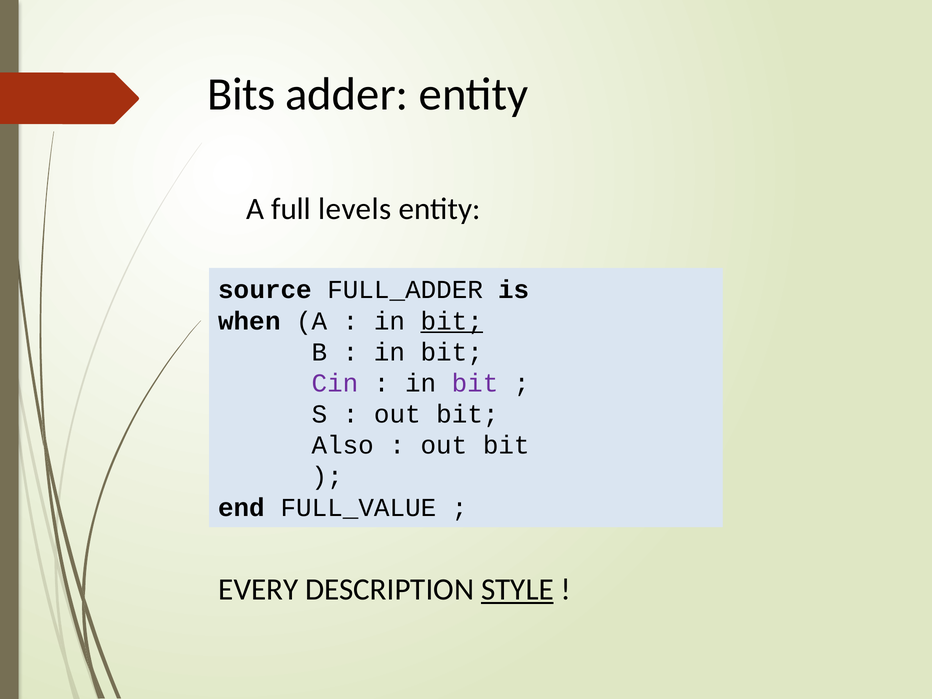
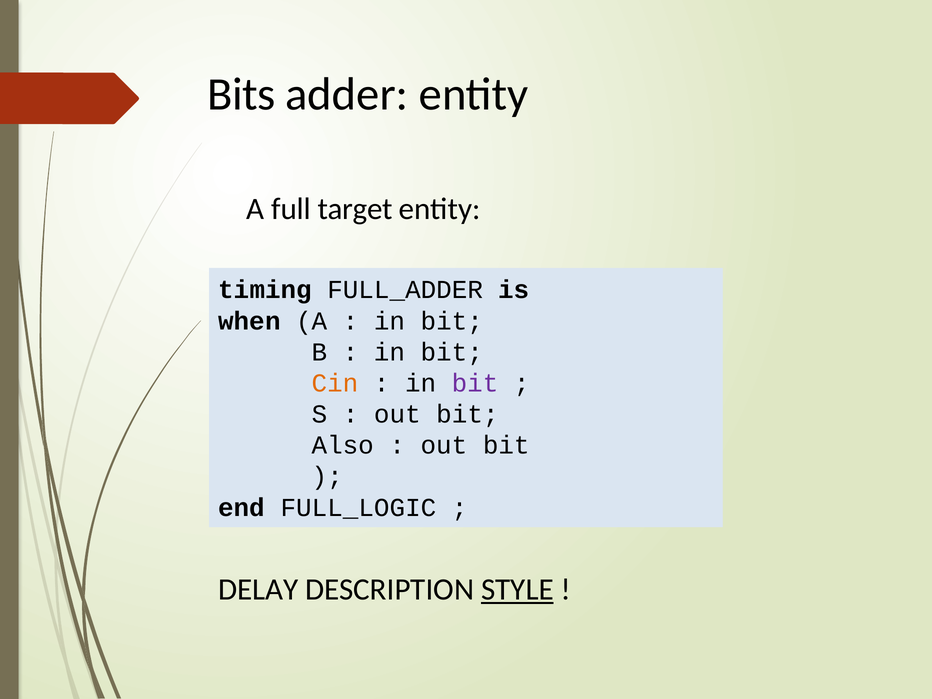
levels: levels -> target
source: source -> timing
bit at (452, 321) underline: present -> none
Cin colour: purple -> orange
FULL_VALUE: FULL_VALUE -> FULL_LOGIC
EVERY: EVERY -> DELAY
